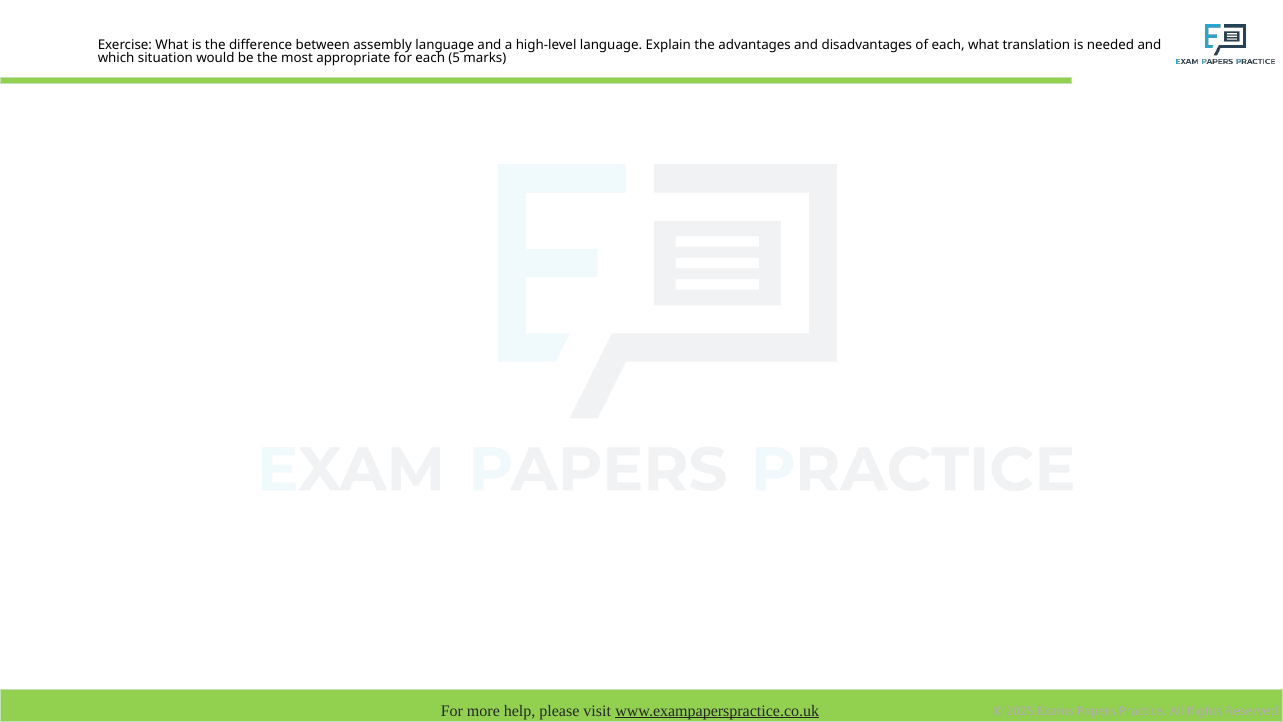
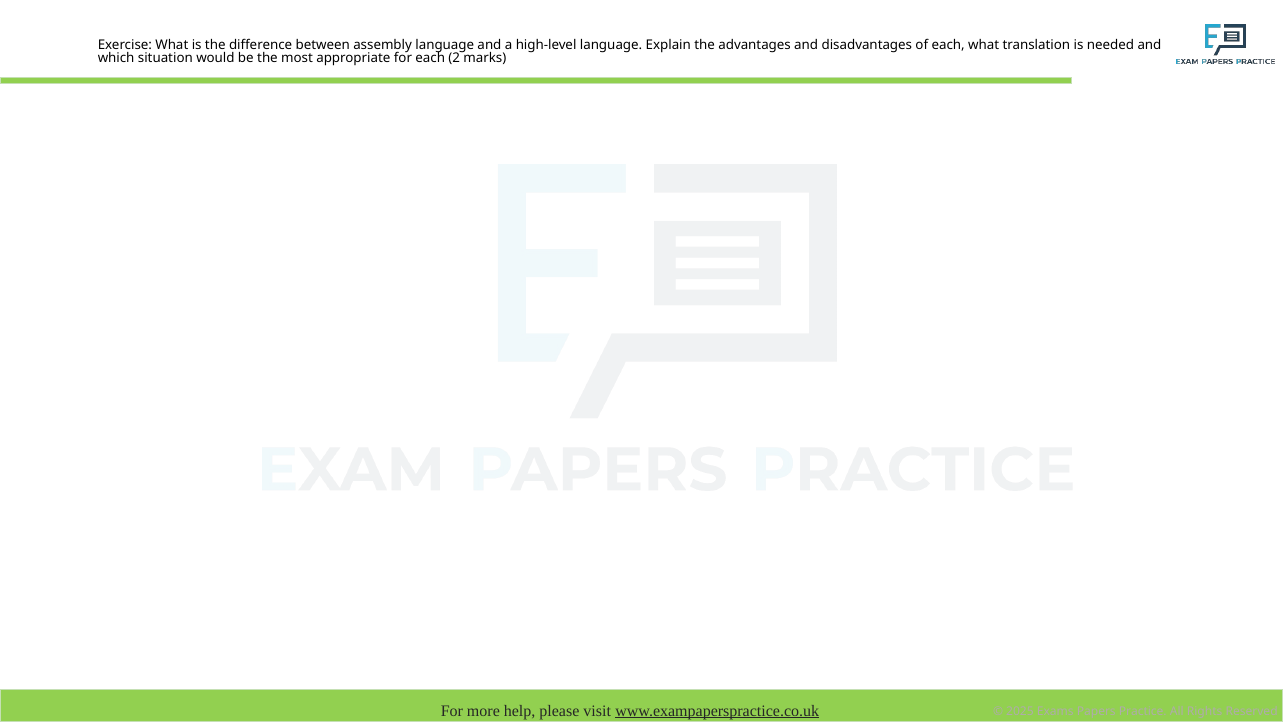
5: 5 -> 2
